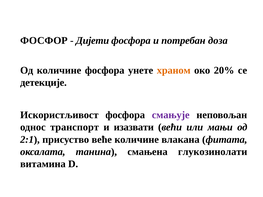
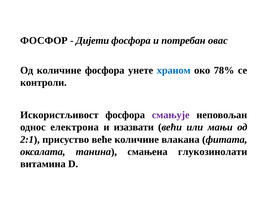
доза: доза -> овас
храном colour: orange -> blue
20%: 20% -> 78%
детекције: детекције -> контроли
транспорт: транспорт -> електрона
